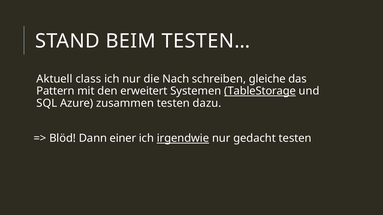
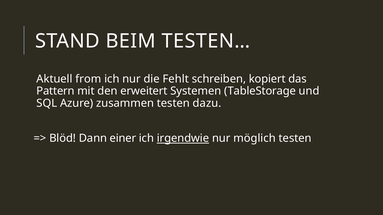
class: class -> from
Nach: Nach -> Fehlt
gleiche: gleiche -> kopiert
TableStorage underline: present -> none
gedacht: gedacht -> möglich
